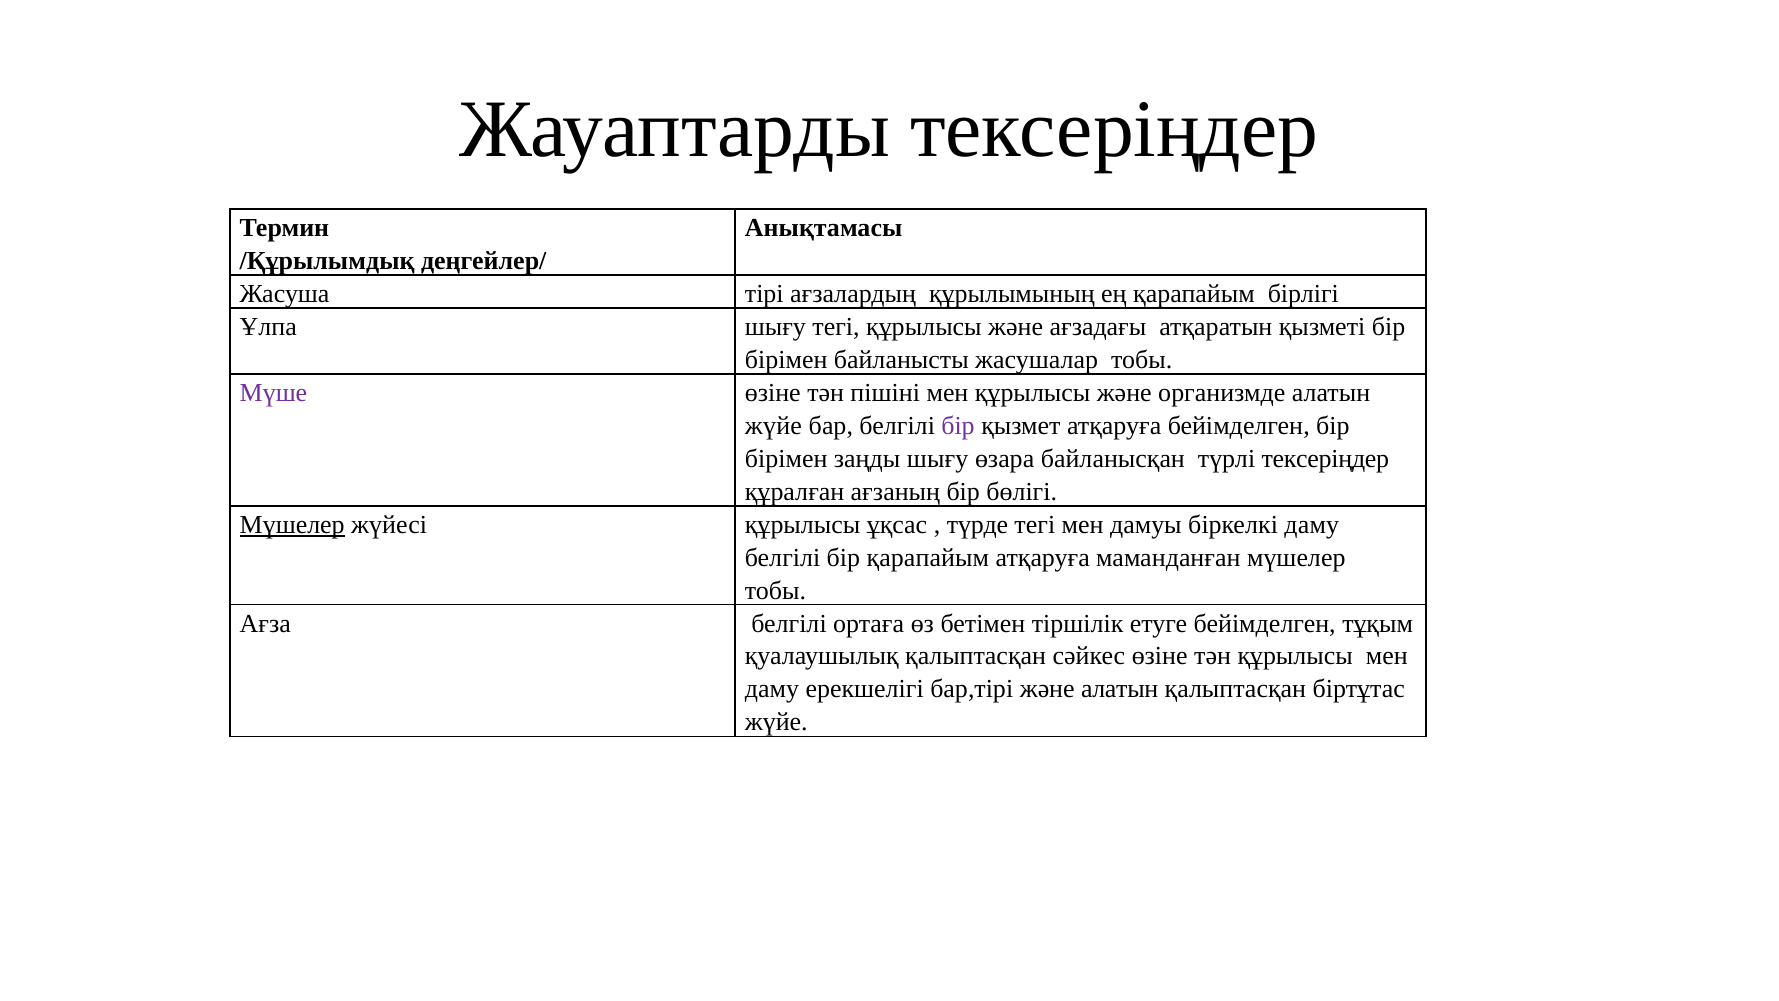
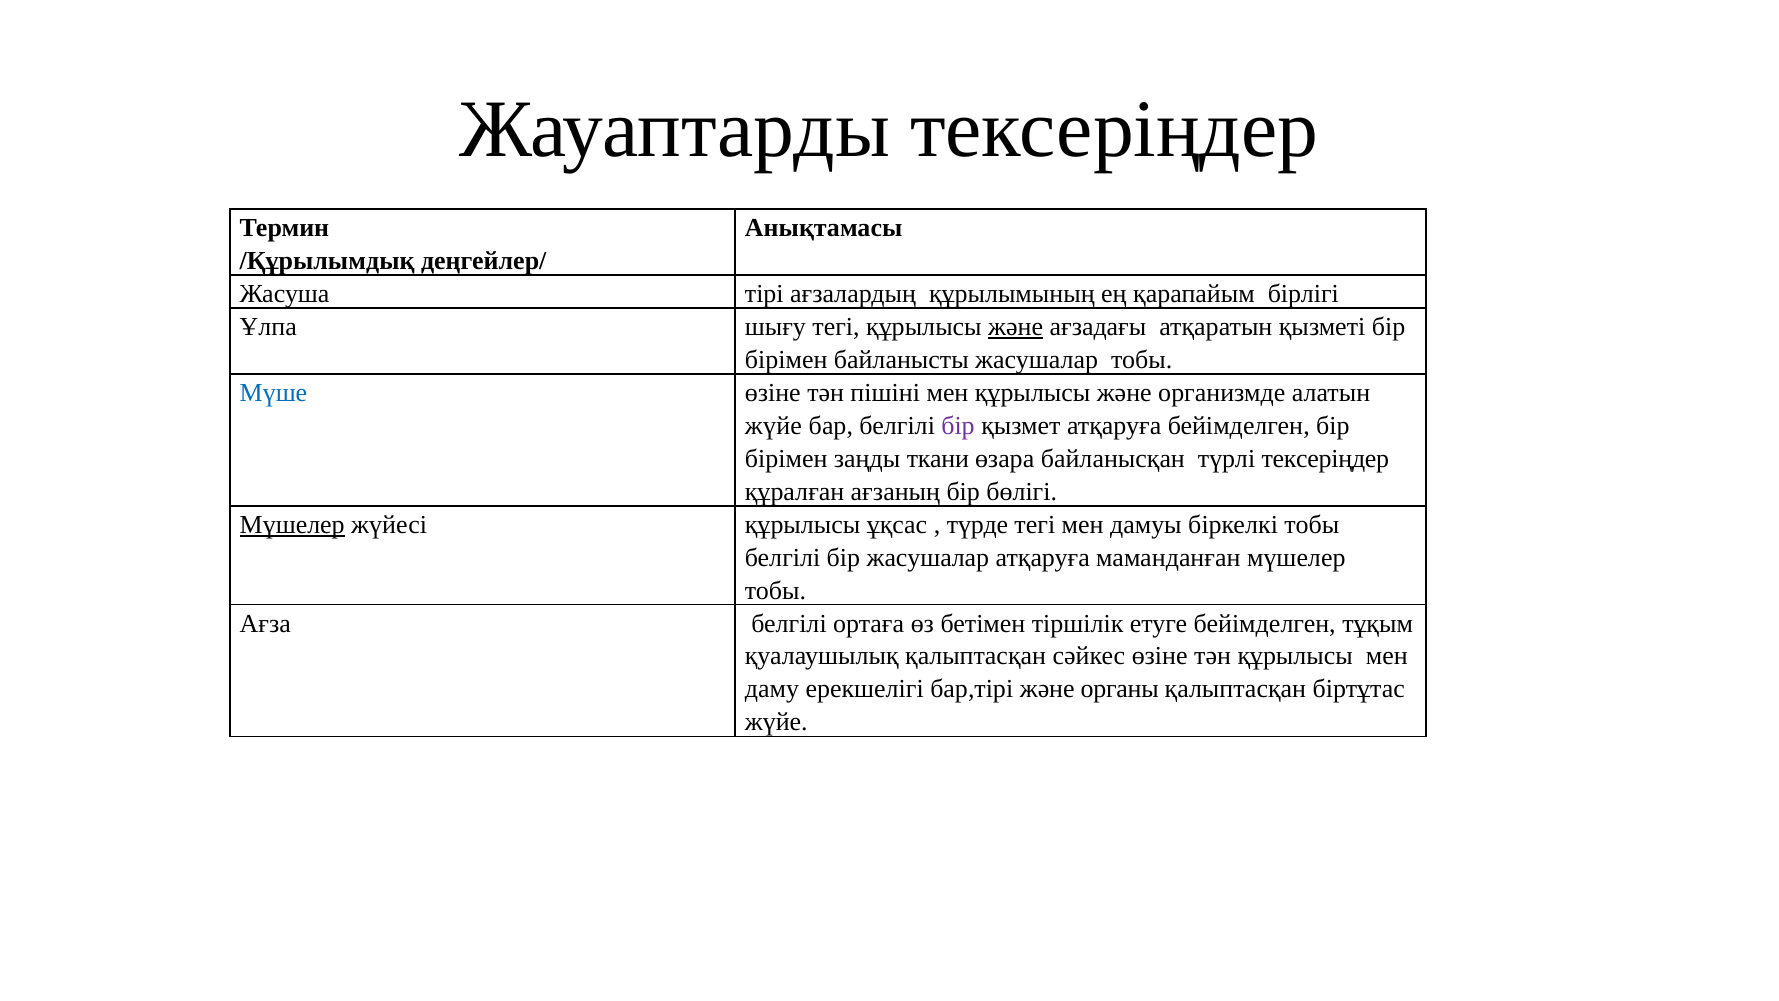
және at (1016, 327) underline: none -> present
Мүше colour: purple -> blue
заңды шығу: шығу -> ткани
біркелкі даму: даму -> тобы
бір қарапайым: қарапайым -> жасушалар
және алатын: алатын -> органы
